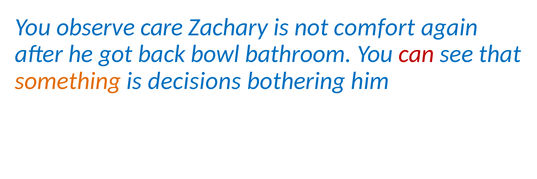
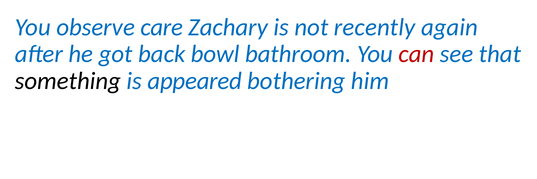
comfort: comfort -> recently
something colour: orange -> black
decisions: decisions -> appeared
